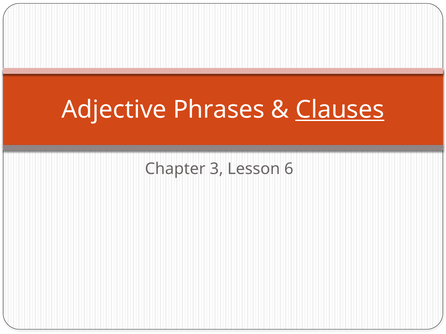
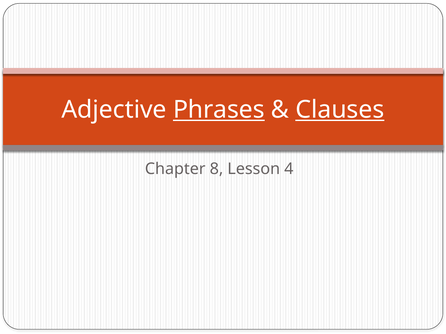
Phrases underline: none -> present
3: 3 -> 8
6: 6 -> 4
